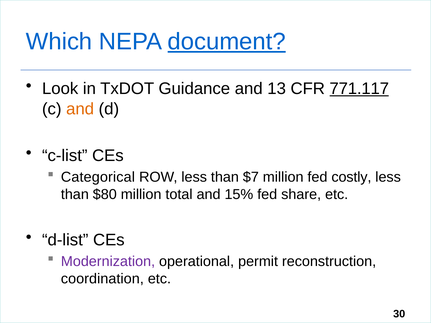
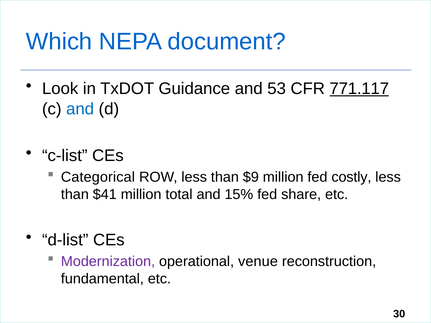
document underline: present -> none
13: 13 -> 53
and at (80, 109) colour: orange -> blue
$7: $7 -> $9
$80: $80 -> $41
permit: permit -> venue
coordination: coordination -> fundamental
